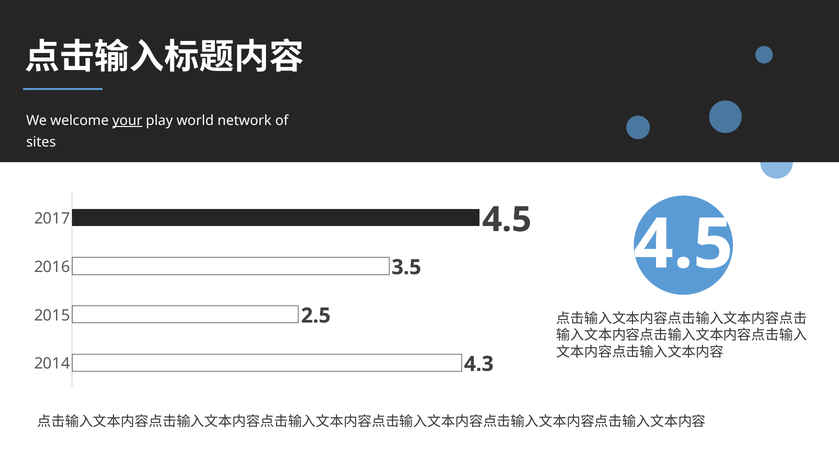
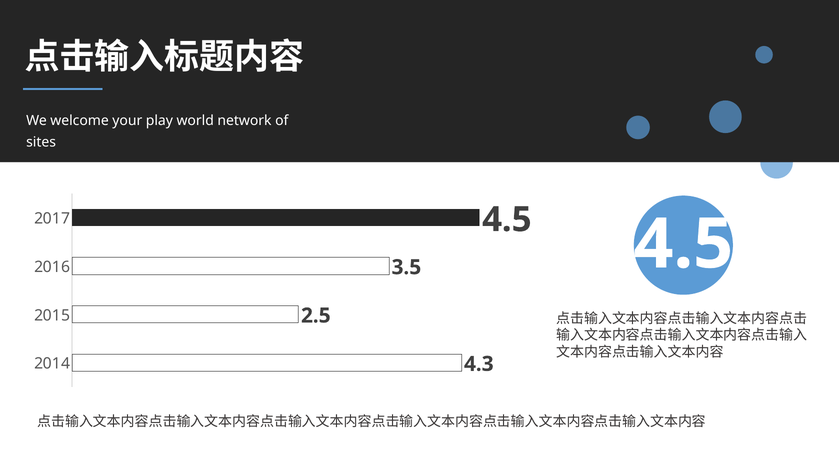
your underline: present -> none
